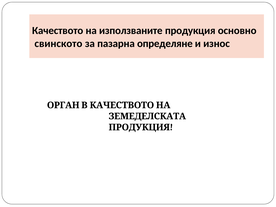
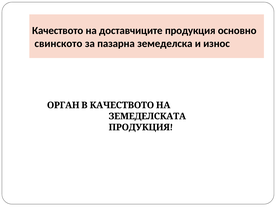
използваните: използваните -> доставчиците
определяне: определяне -> земеделска
